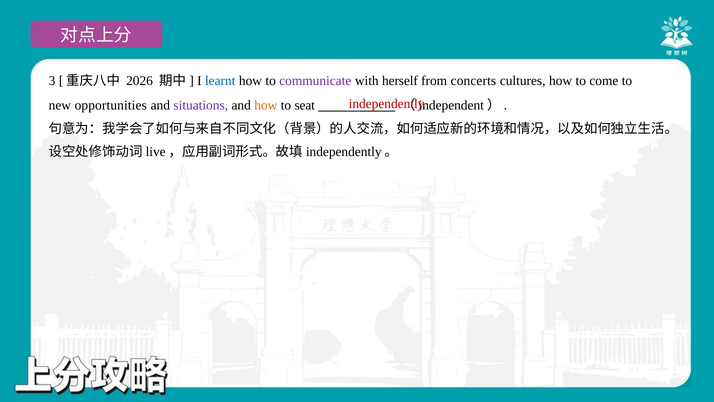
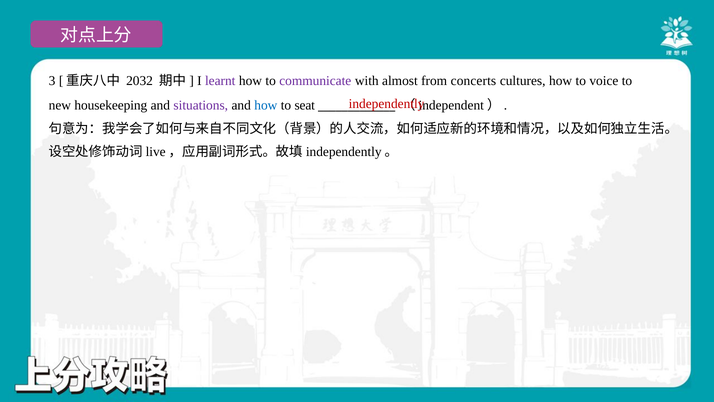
2026: 2026 -> 2032
learnt colour: blue -> purple
herself: herself -> almost
come: come -> voice
opportunities: opportunities -> housekeeping
how at (266, 105) colour: orange -> blue
